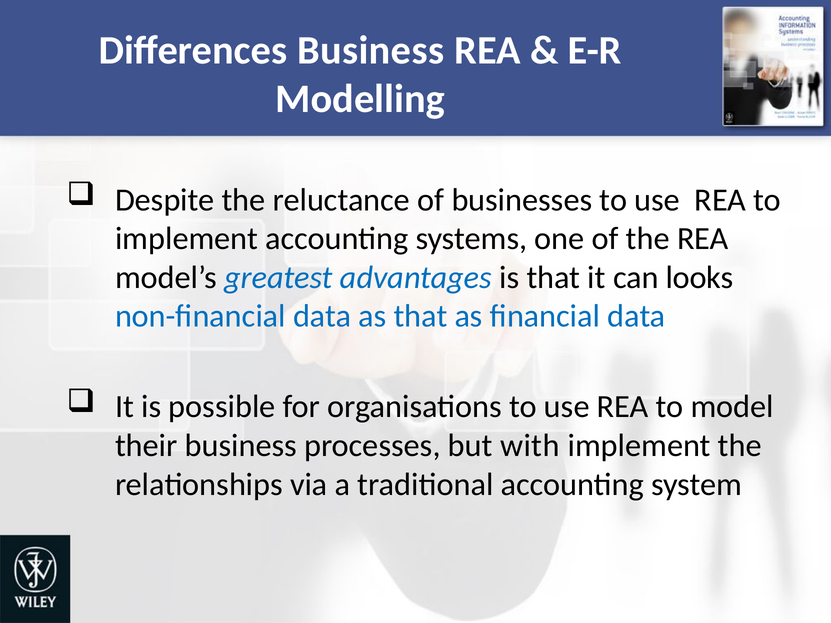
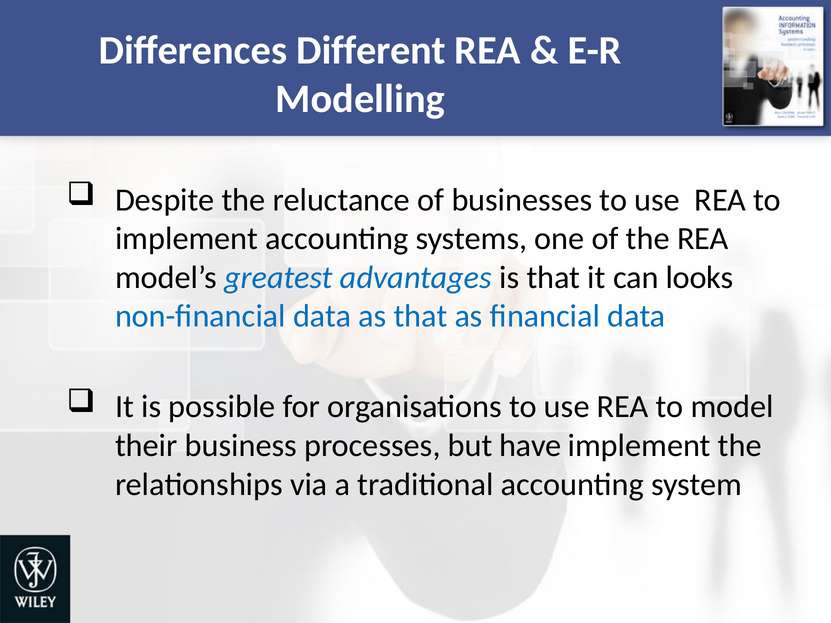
Differences Business: Business -> Different
with: with -> have
